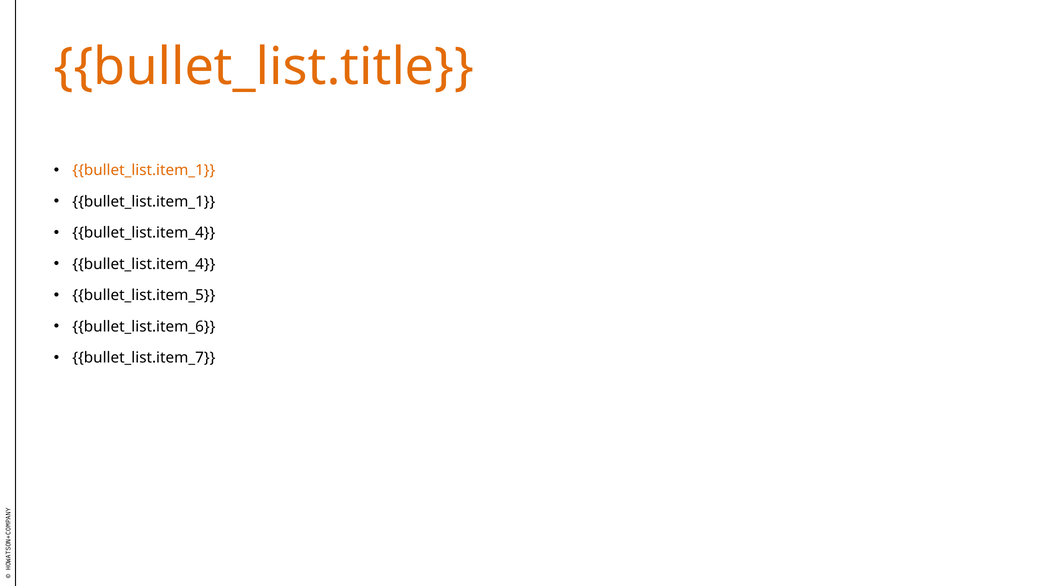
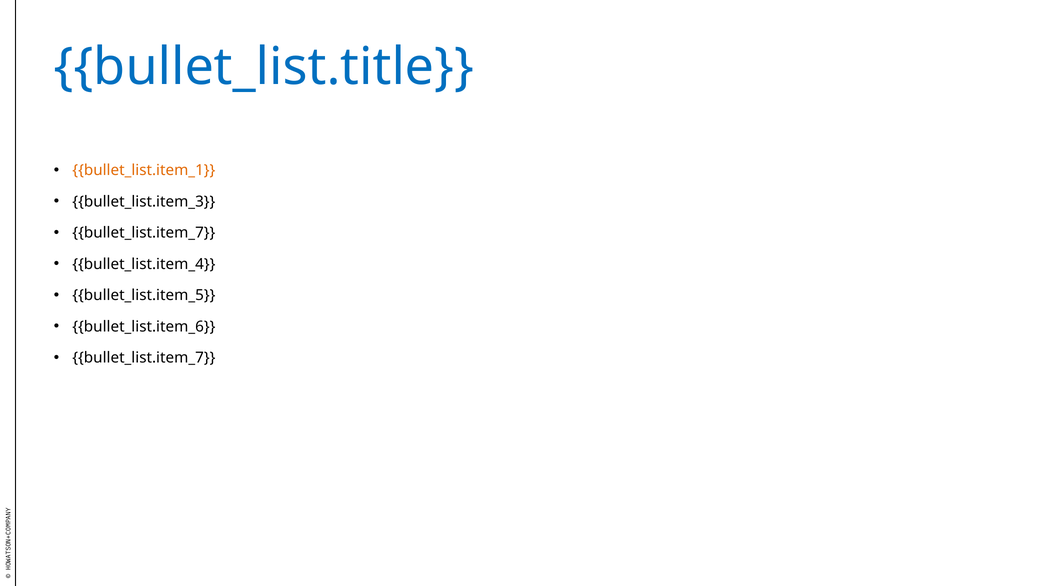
bullet_list.title colour: orange -> blue
bullet_list.item_1 at (144, 202): bullet_list.item_1 -> bullet_list.item_3
bullet_list.item_4 at (144, 233): bullet_list.item_4 -> bullet_list.item_7
